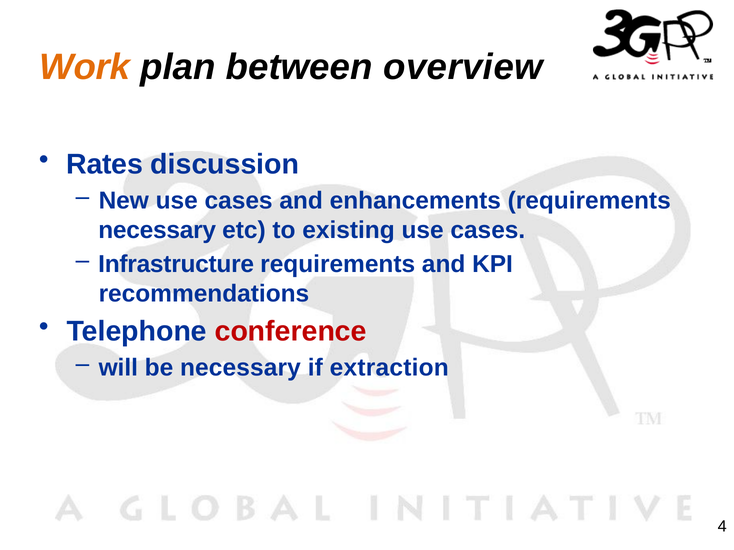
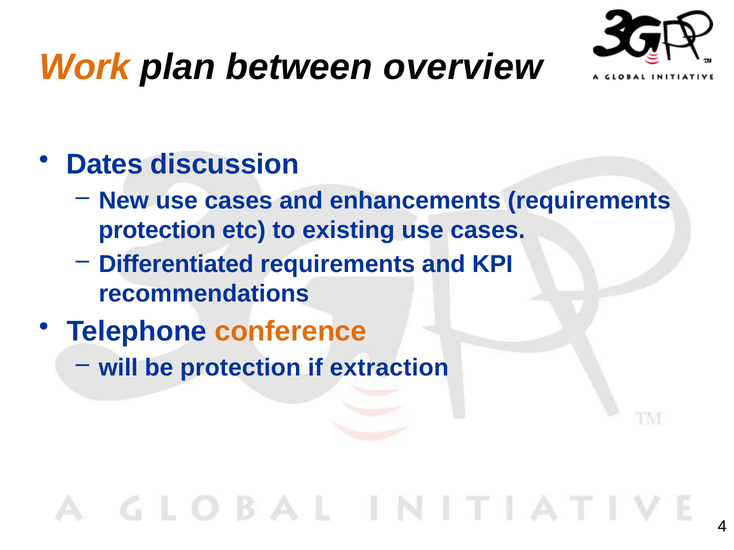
Rates: Rates -> Dates
necessary at (157, 230): necessary -> protection
Infrastructure: Infrastructure -> Differentiated
conference colour: red -> orange
be necessary: necessary -> protection
